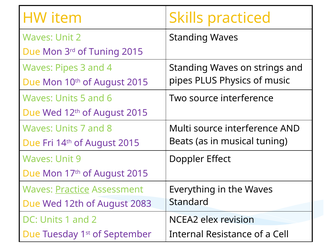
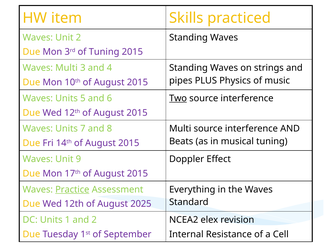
Waves Pipes: Pipes -> Multi
Two underline: none -> present
2083: 2083 -> 2025
